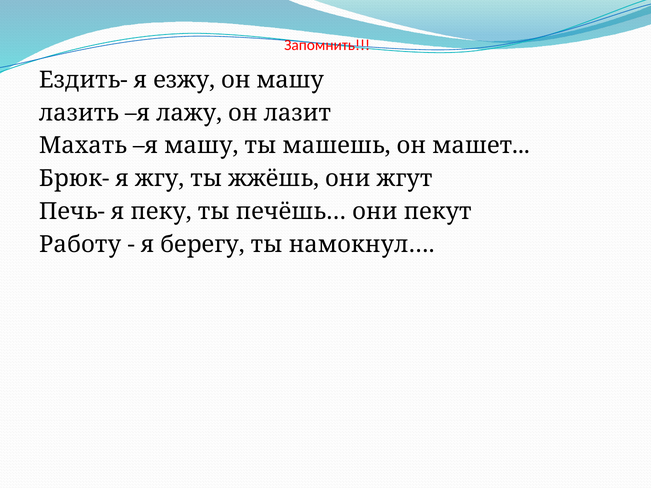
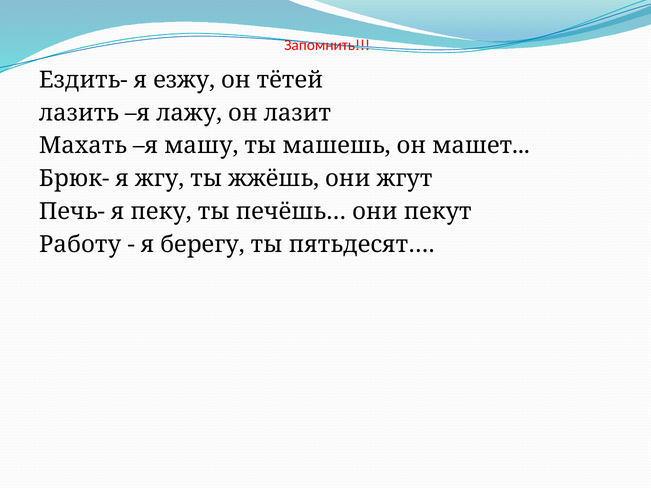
он машу: машу -> тётей
намокнул…: намокнул… -> пятьдесят…
